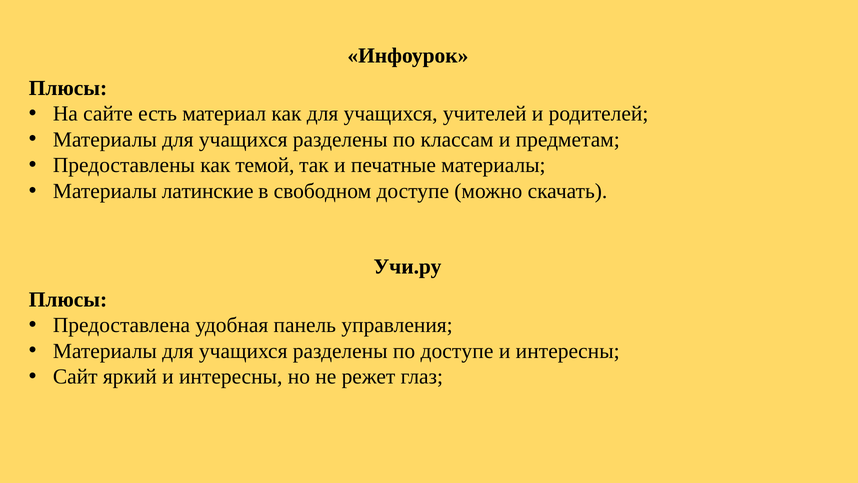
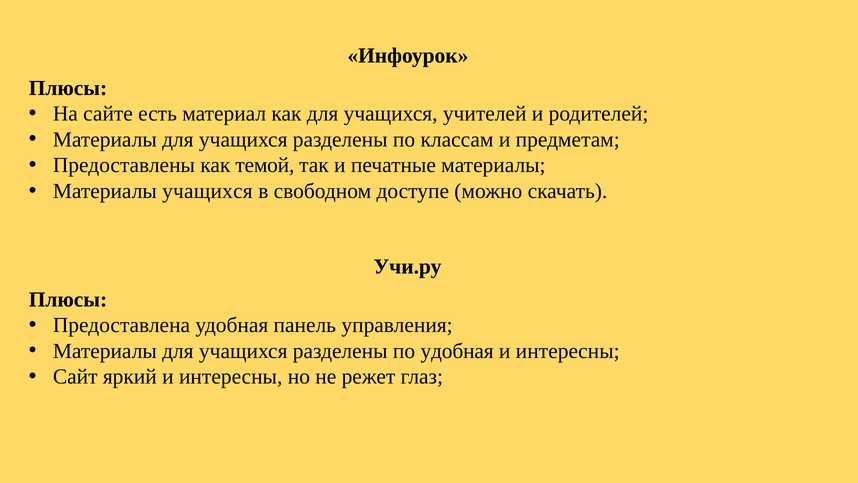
Материалы латинские: латинские -> учащихся
по доступе: доступе -> удобная
